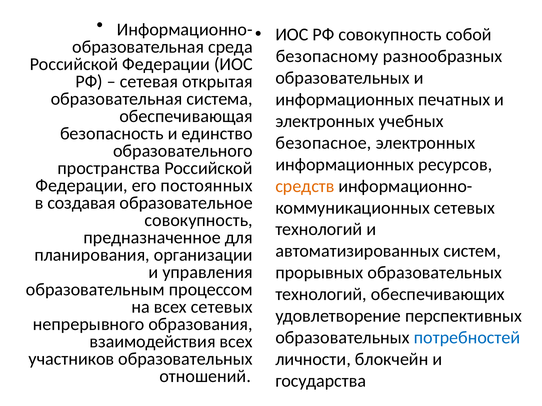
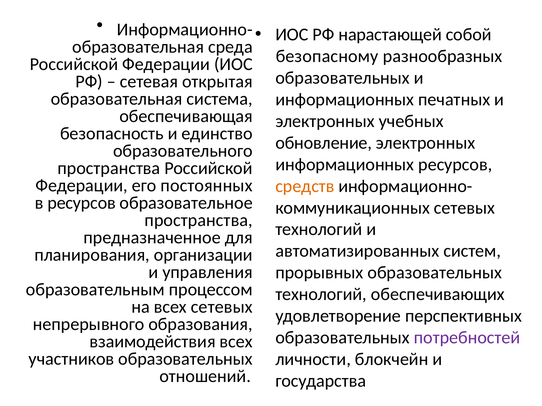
РФ совокупность: совокупность -> нарастающей
безопасное: безопасное -> обновление
в создавая: создавая -> ресурсов
совокупность at (199, 220): совокупность -> пространства
потребностей colour: blue -> purple
